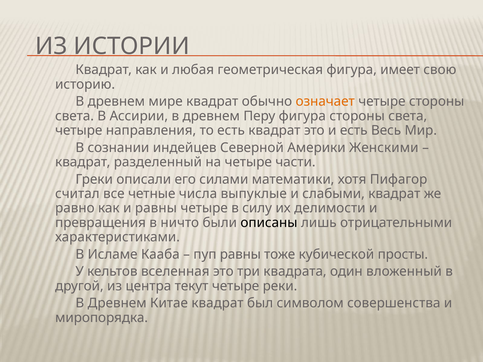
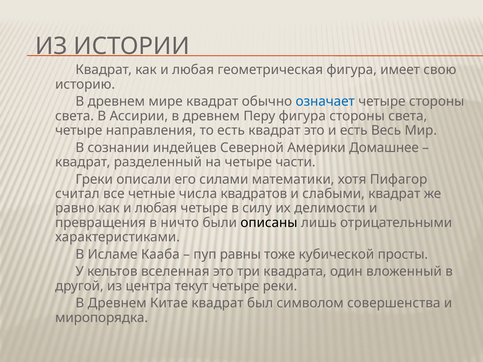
означает colour: orange -> blue
Женскими: Женскими -> Домашнее
выпуклые: выпуклые -> квадратов
равно как и равны: равны -> любая
